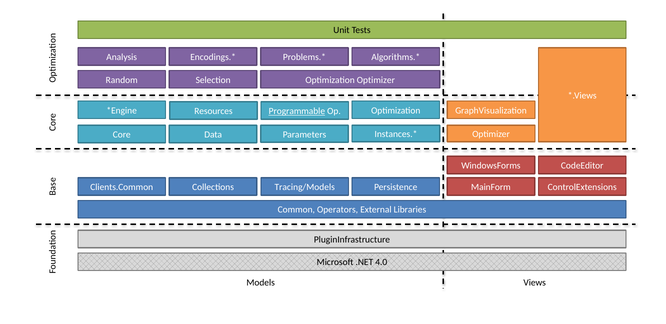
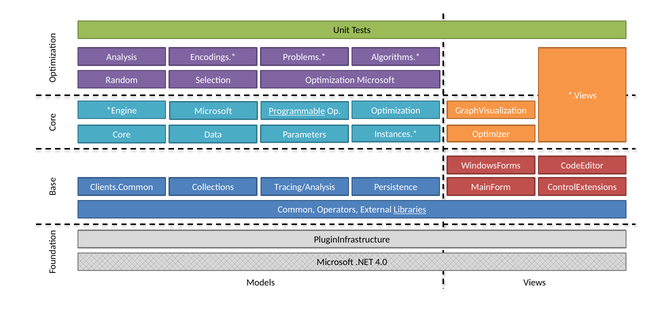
Optimization Optimizer: Optimizer -> Microsoft
Resources at (213, 111): Resources -> Microsoft
Tracing/Models: Tracing/Models -> Tracing/Analysis
Libraries underline: none -> present
